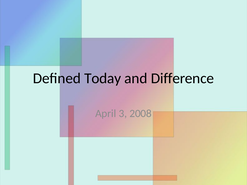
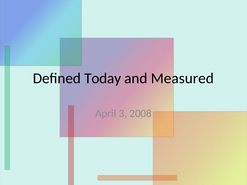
Difference: Difference -> Measured
